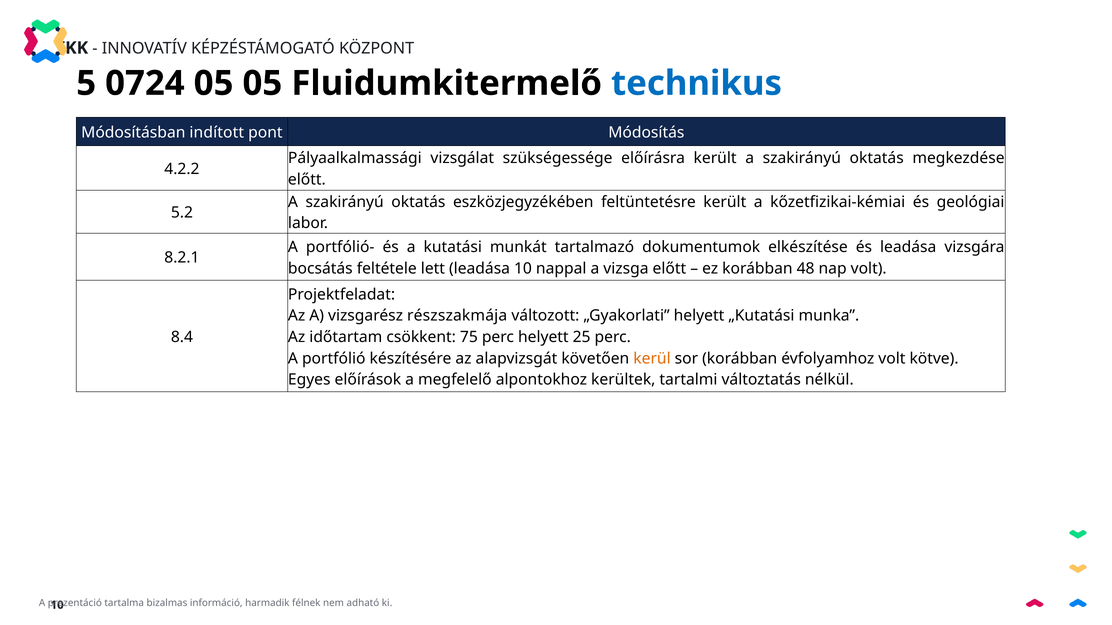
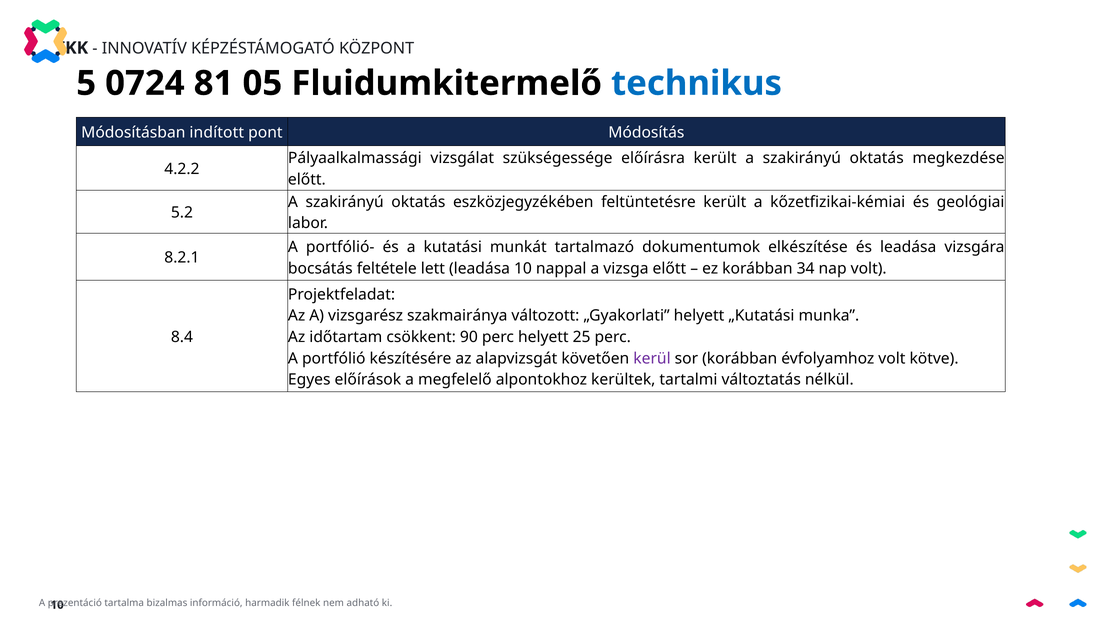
0724 05: 05 -> 81
48: 48 -> 34
részszakmája: részszakmája -> szakmairánya
75: 75 -> 90
kerül colour: orange -> purple
